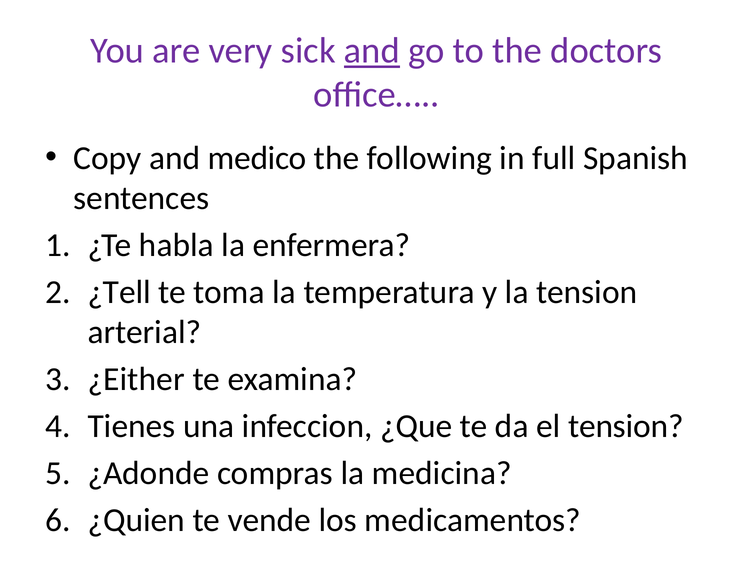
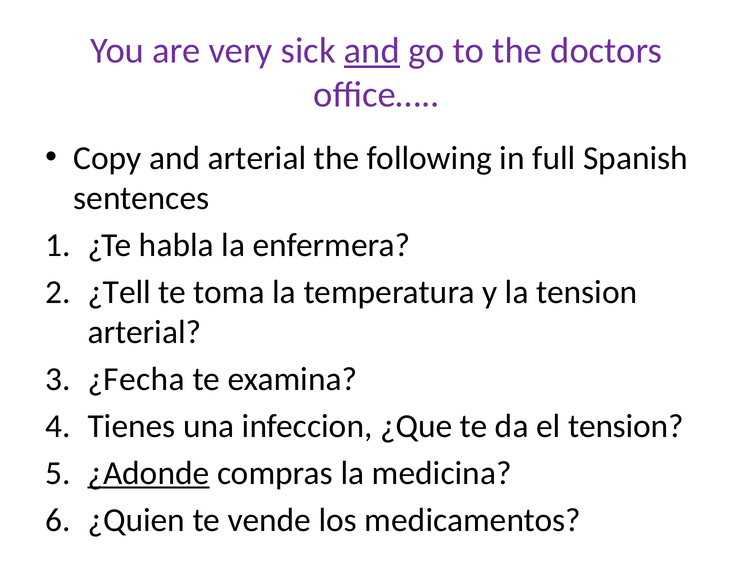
and medico: medico -> arterial
¿Either: ¿Either -> ¿Fecha
¿Adonde underline: none -> present
